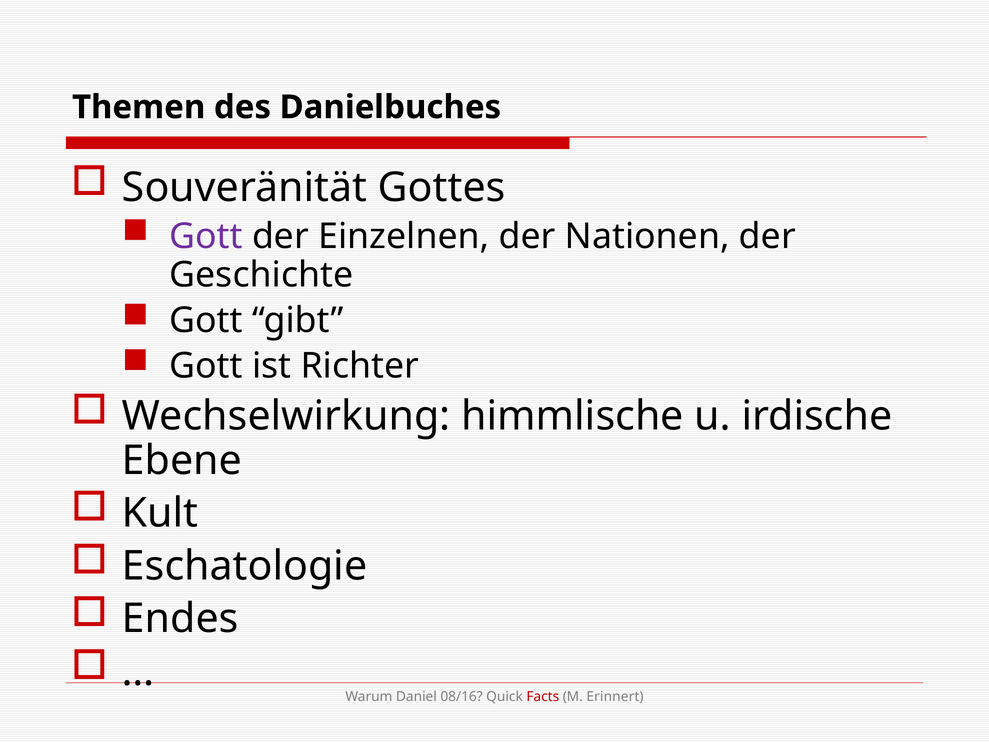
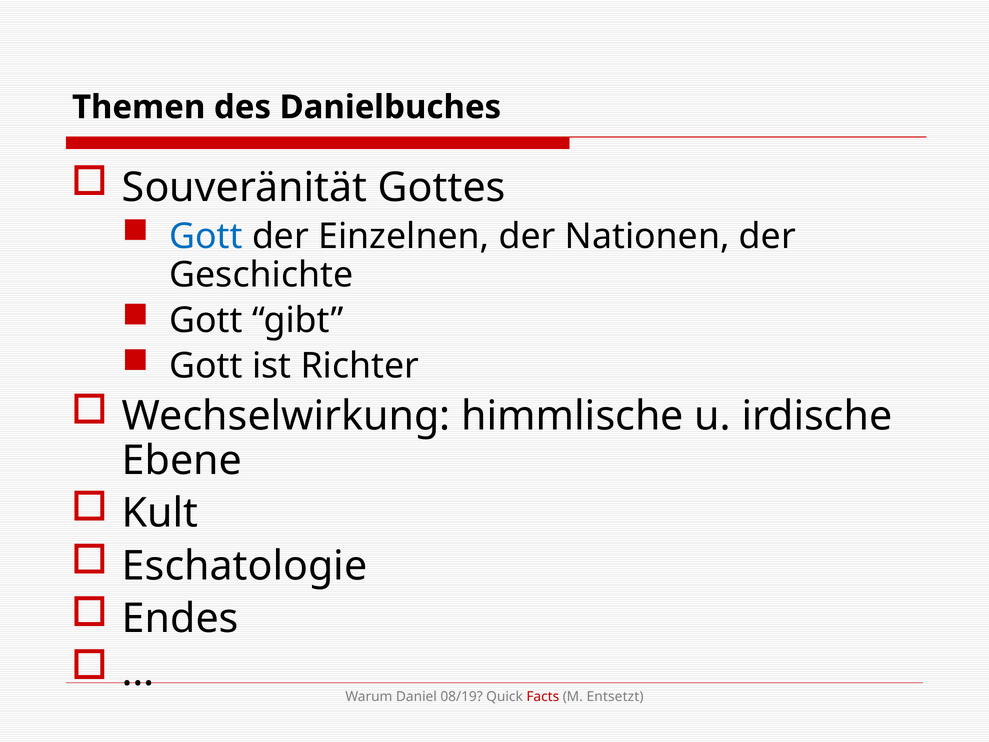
Gott at (206, 236) colour: purple -> blue
08/16: 08/16 -> 08/19
Erinnert: Erinnert -> Entsetzt
